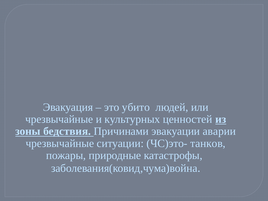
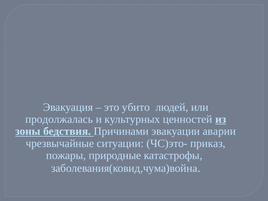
чрезвычайные at (59, 119): чрезвычайные -> продолжалась
танков: танков -> приказ
